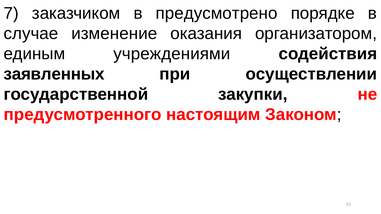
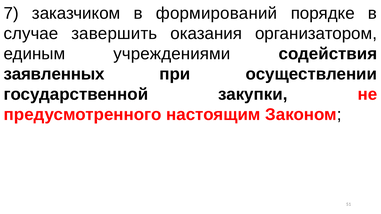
предусмотрено: предусмотрено -> формирований
изменение: изменение -> завершить
